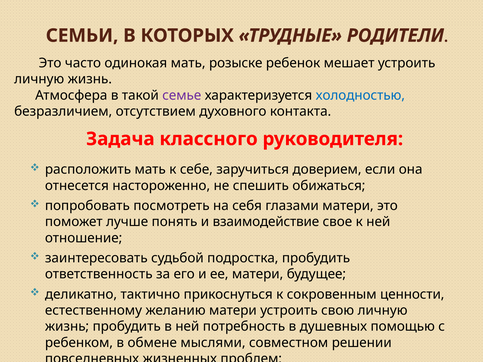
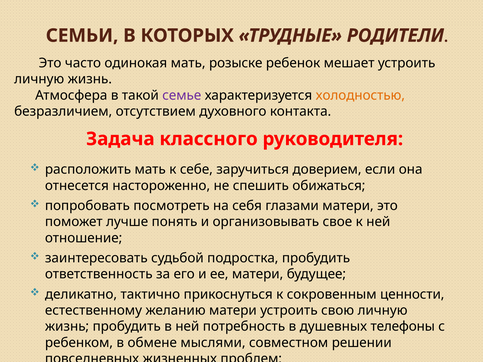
холодностью colour: blue -> orange
взаимодействие: взаимодействие -> организовывать
помощью: помощью -> телефоны
